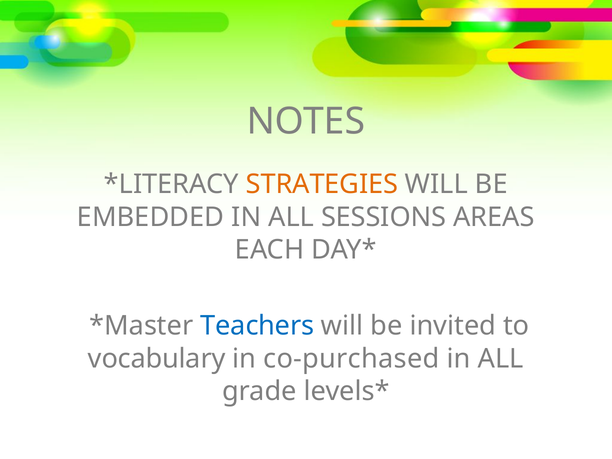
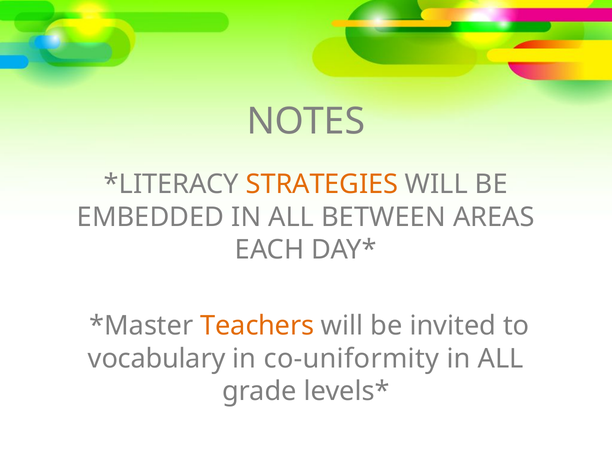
SESSIONS: SESSIONS -> BETWEEN
Teachers colour: blue -> orange
co-purchased: co-purchased -> co-uniformity
